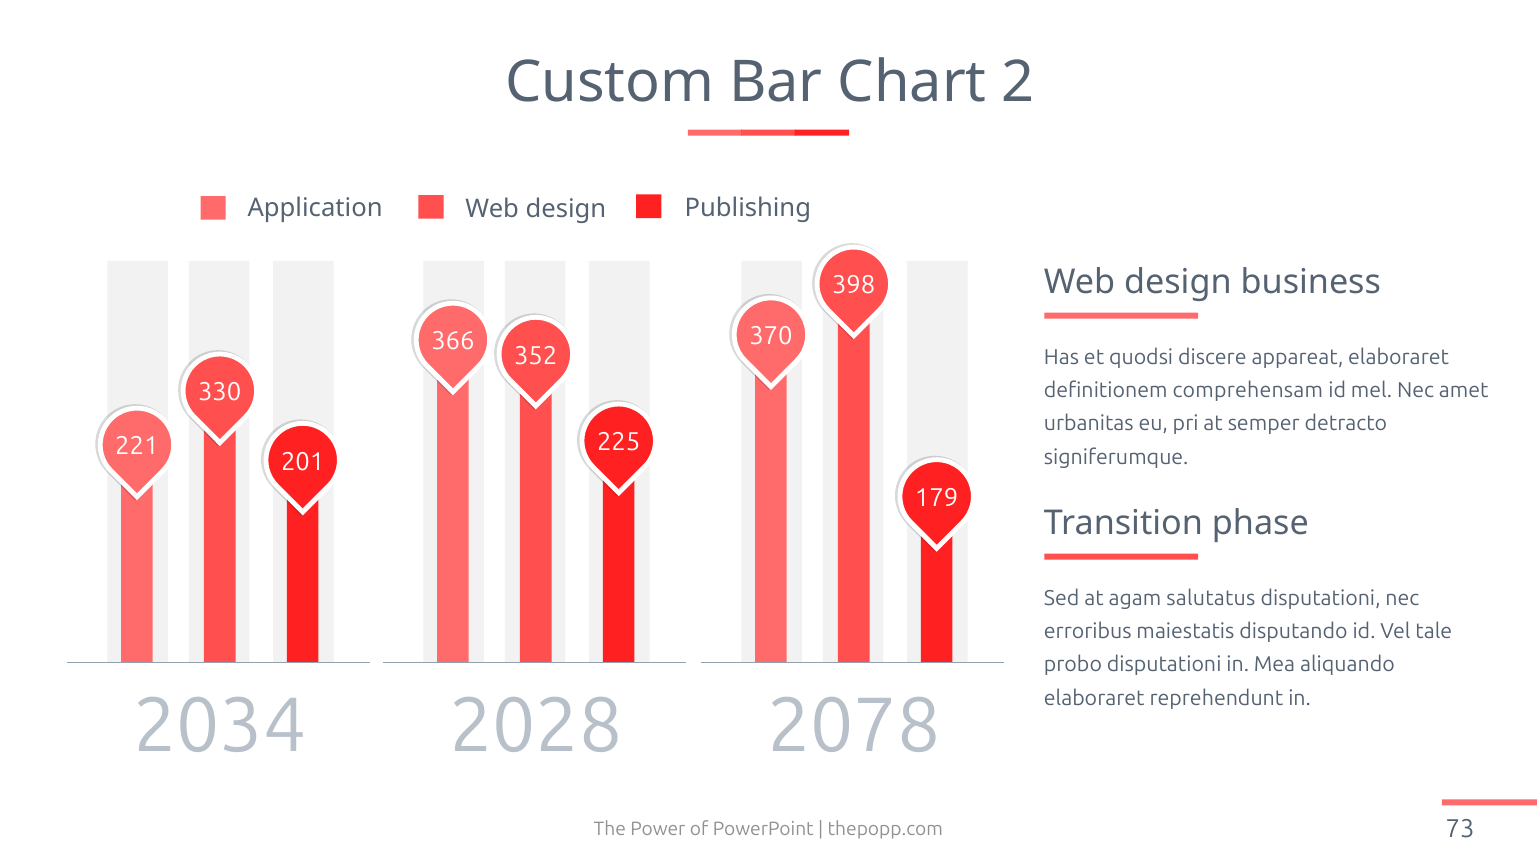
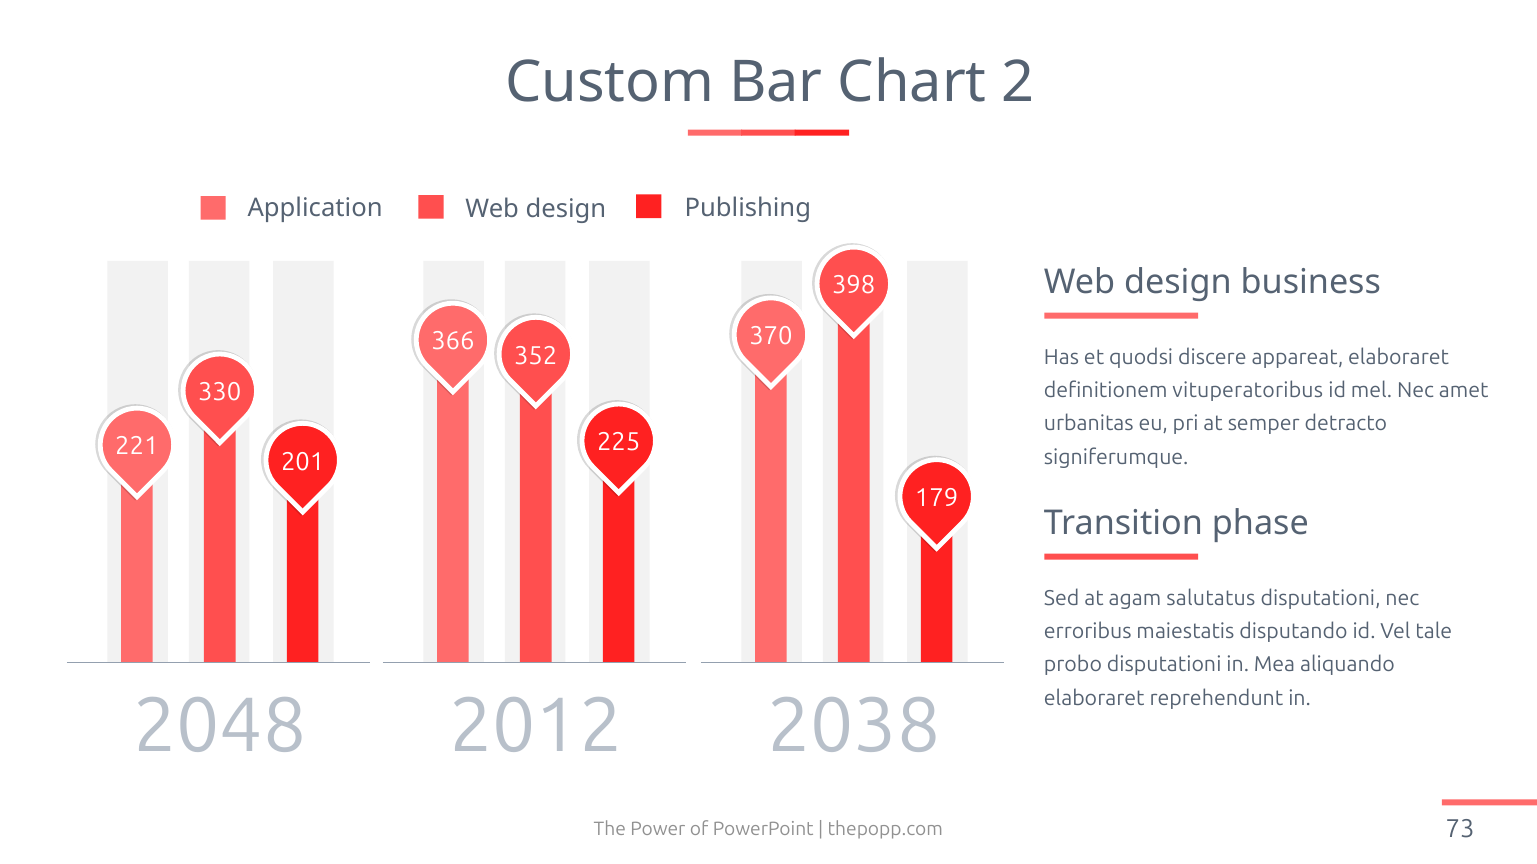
comprehensam: comprehensam -> vituperatoribus
2034: 2034 -> 2048
2028: 2028 -> 2012
2078: 2078 -> 2038
